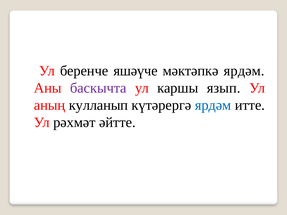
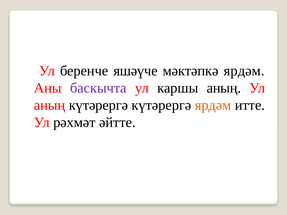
каршы язып: язып -> аның
аның кулланып: кулланып -> күтәрергә
ярдәм at (213, 105) colour: blue -> orange
